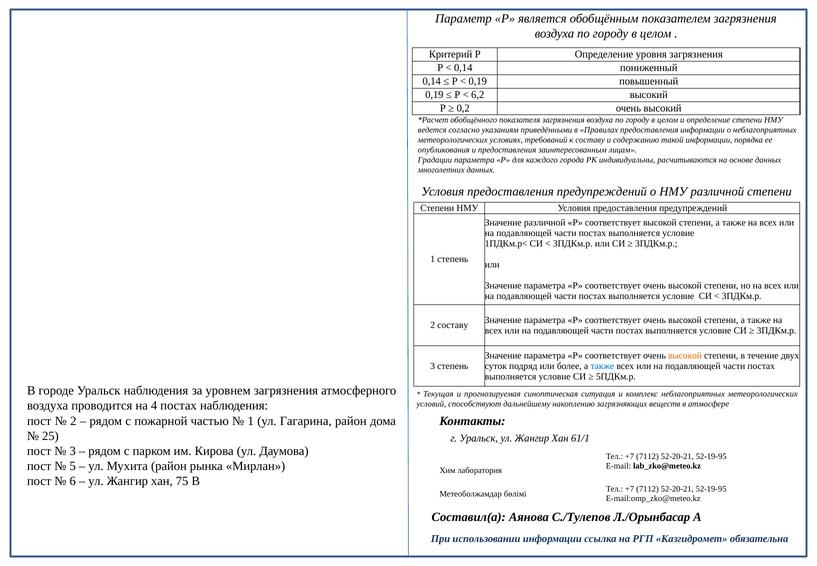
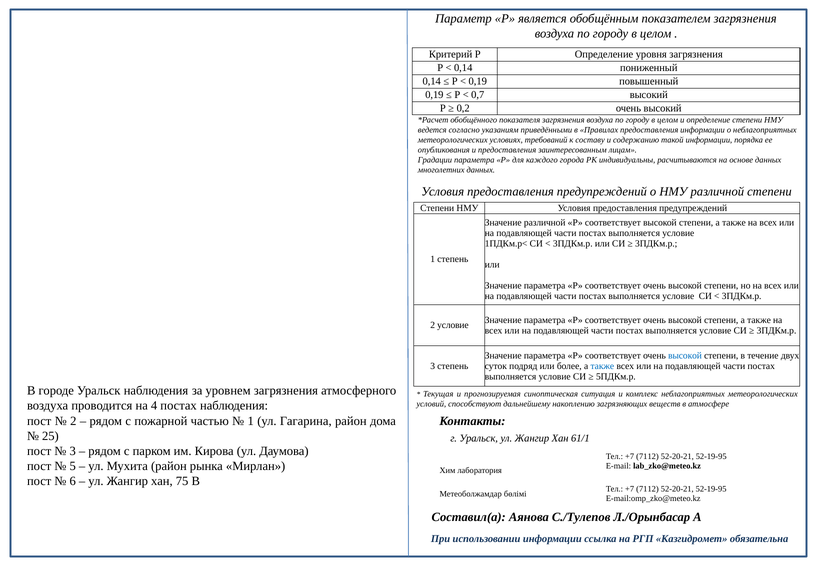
6,2: 6,2 -> 0,7
2 составу: составу -> условие
высокой at (685, 355) colour: orange -> blue
